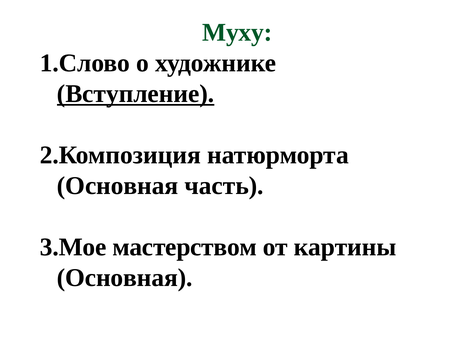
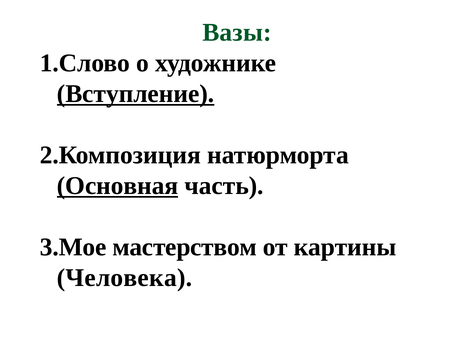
Муху: Муху -> Вазы
Основная at (118, 185) underline: none -> present
Основная at (125, 277): Основная -> Человека
